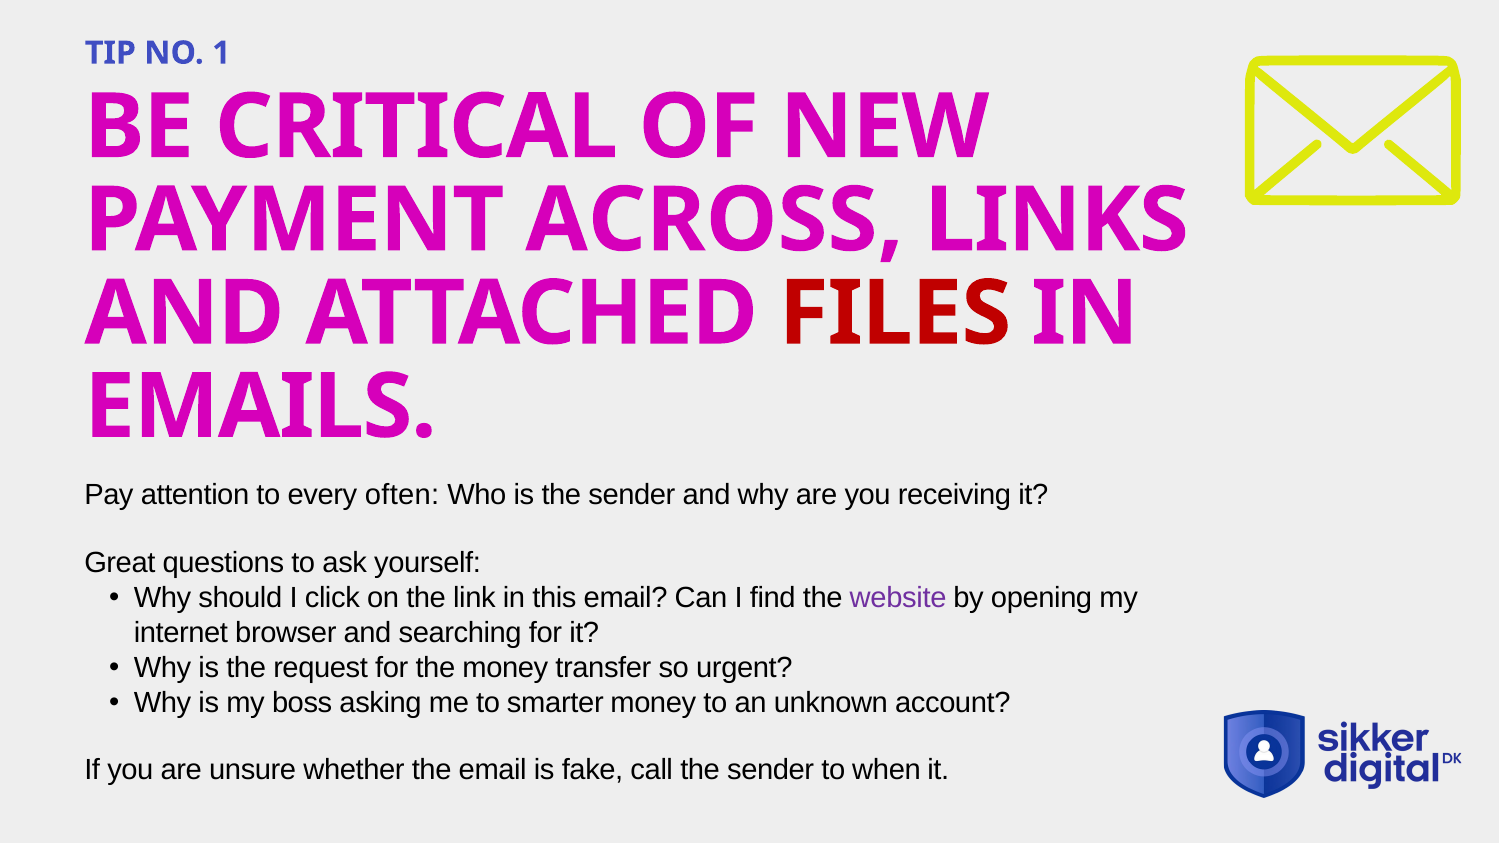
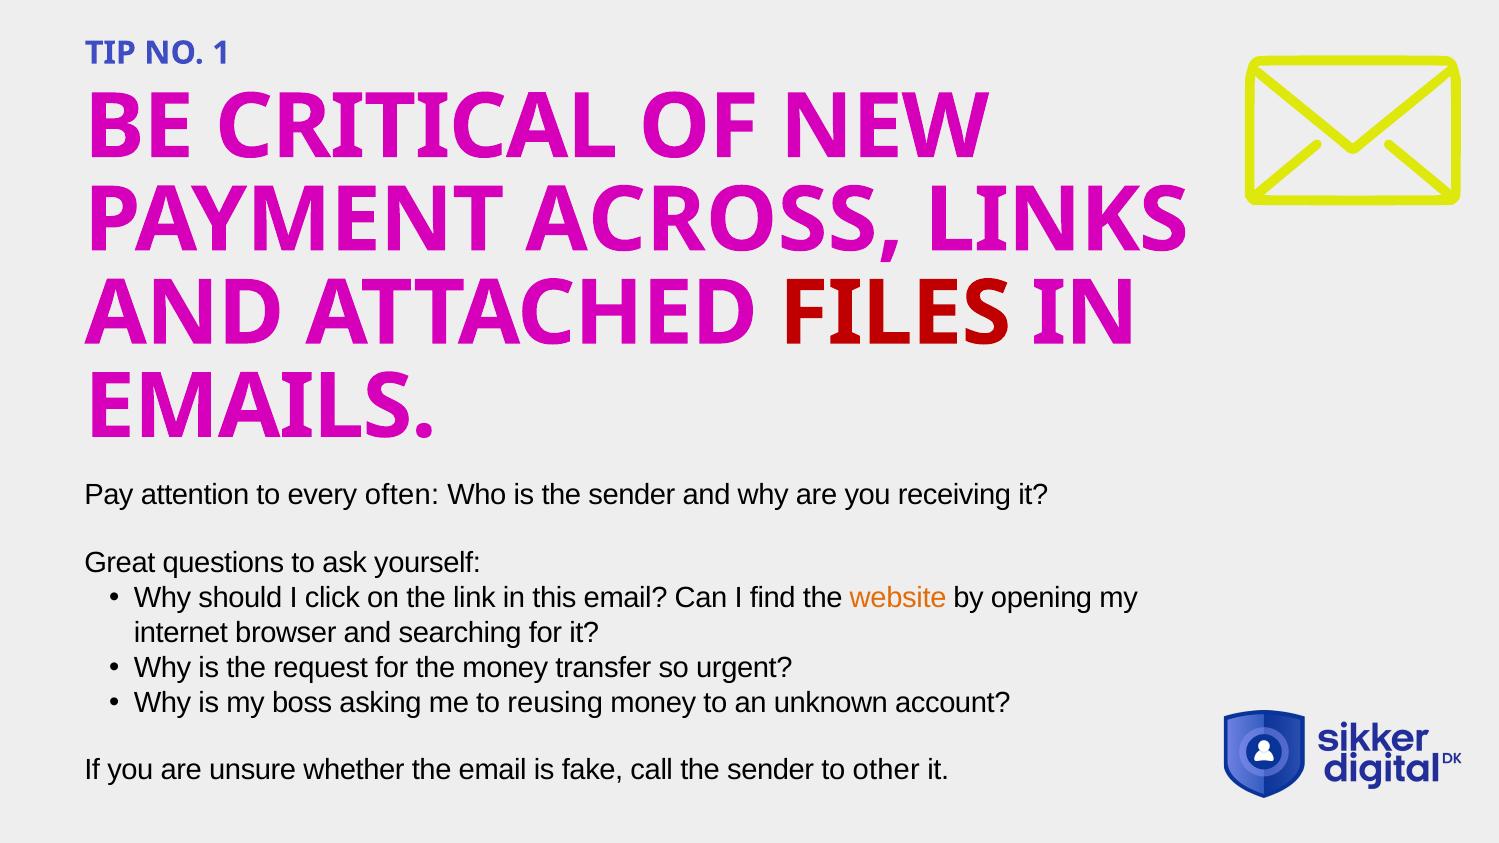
website colour: purple -> orange
smarter: smarter -> reusing
when: when -> other
